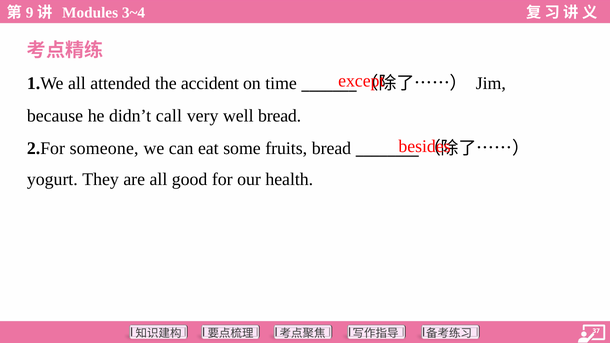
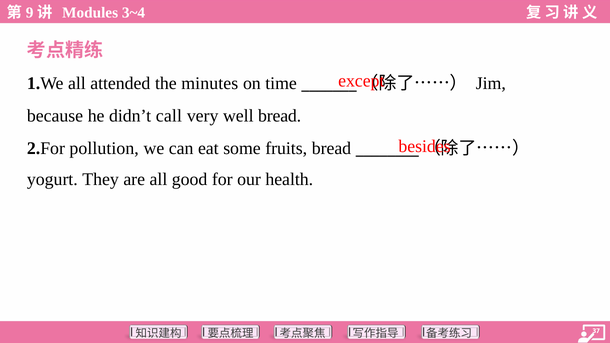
accident: accident -> minutes
someone: someone -> pollution
